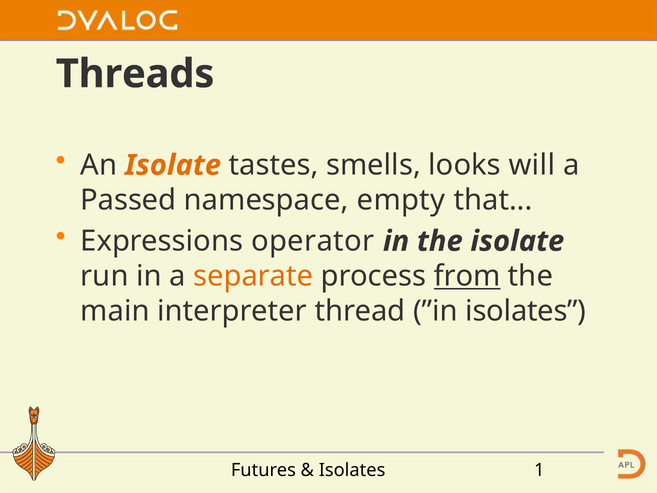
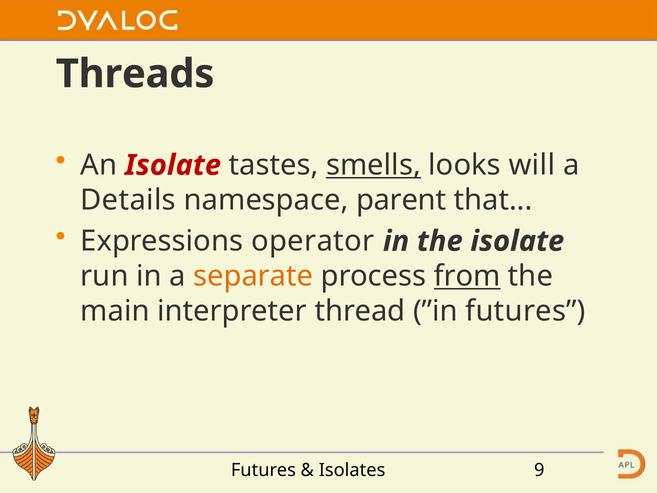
Isolate at (173, 165) colour: orange -> red
smells underline: none -> present
Passed: Passed -> Details
empty: empty -> parent
”in isolates: isolates -> futures
1: 1 -> 9
